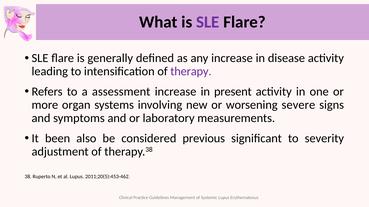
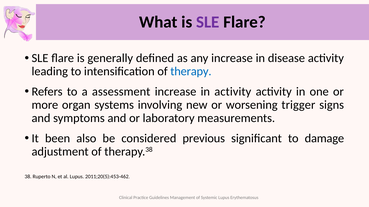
therapy colour: purple -> blue
in present: present -> activity
severe: severe -> trigger
severity: severity -> damage
